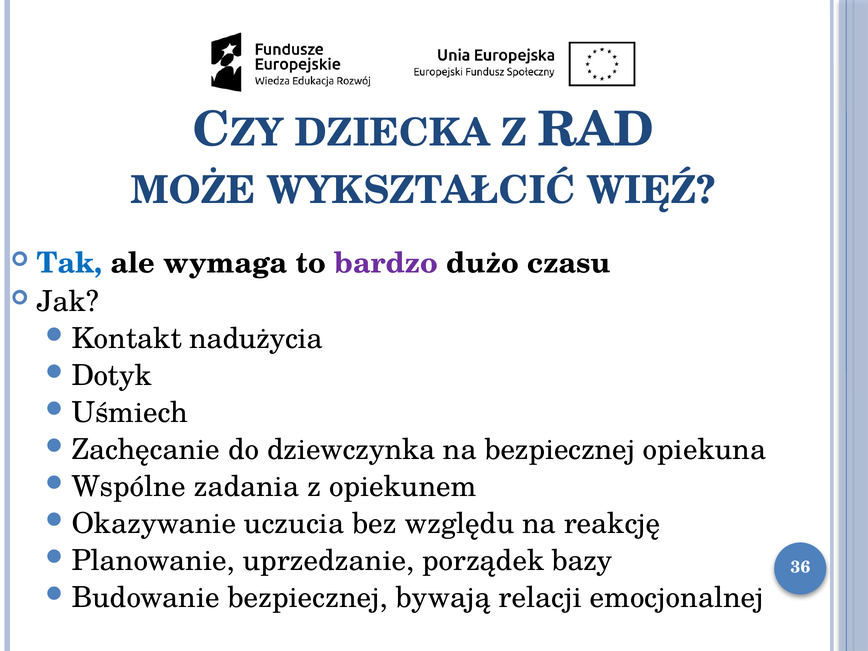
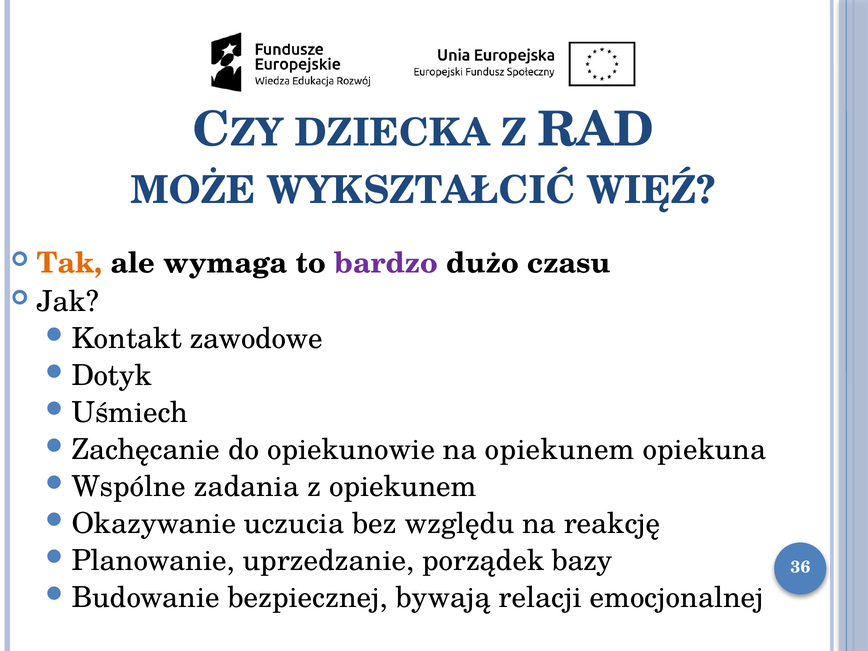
Tak colour: blue -> orange
nadużycia: nadużycia -> zawodowe
dziewczynka: dziewczynka -> opiekunowie
na bezpiecznej: bezpiecznej -> opiekunem
